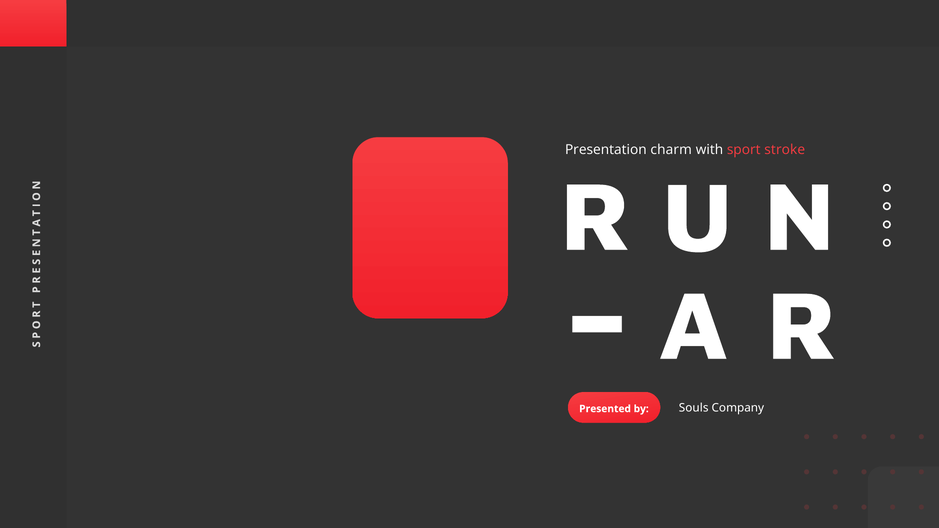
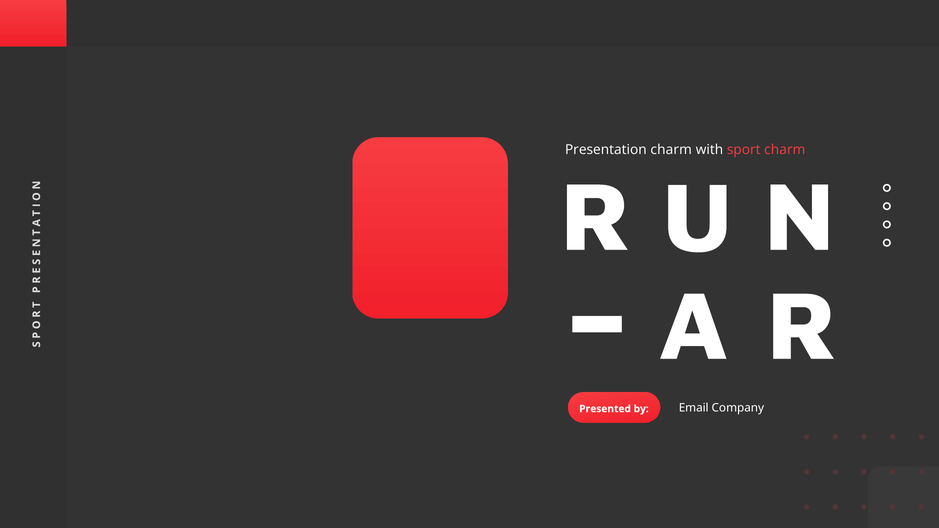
sport stroke: stroke -> charm
Souls: Souls -> Email
